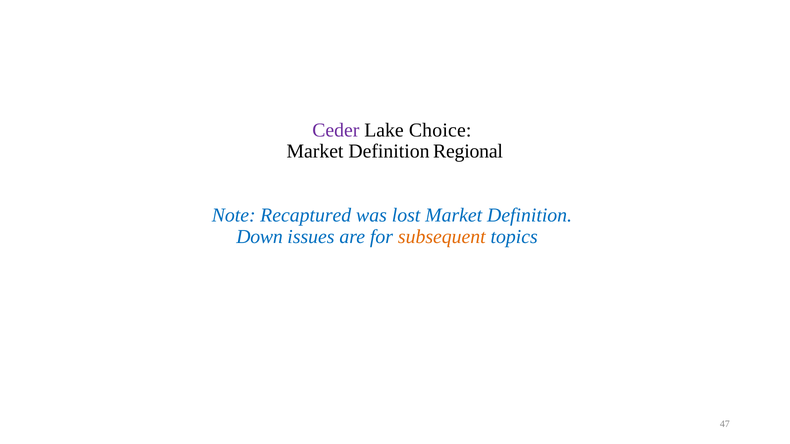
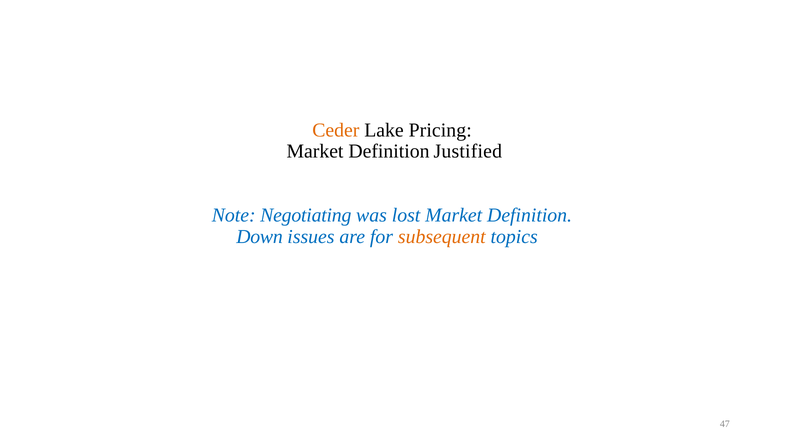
Ceder colour: purple -> orange
Choice: Choice -> Pricing
Regional: Regional -> Justified
Recaptured: Recaptured -> Negotiating
